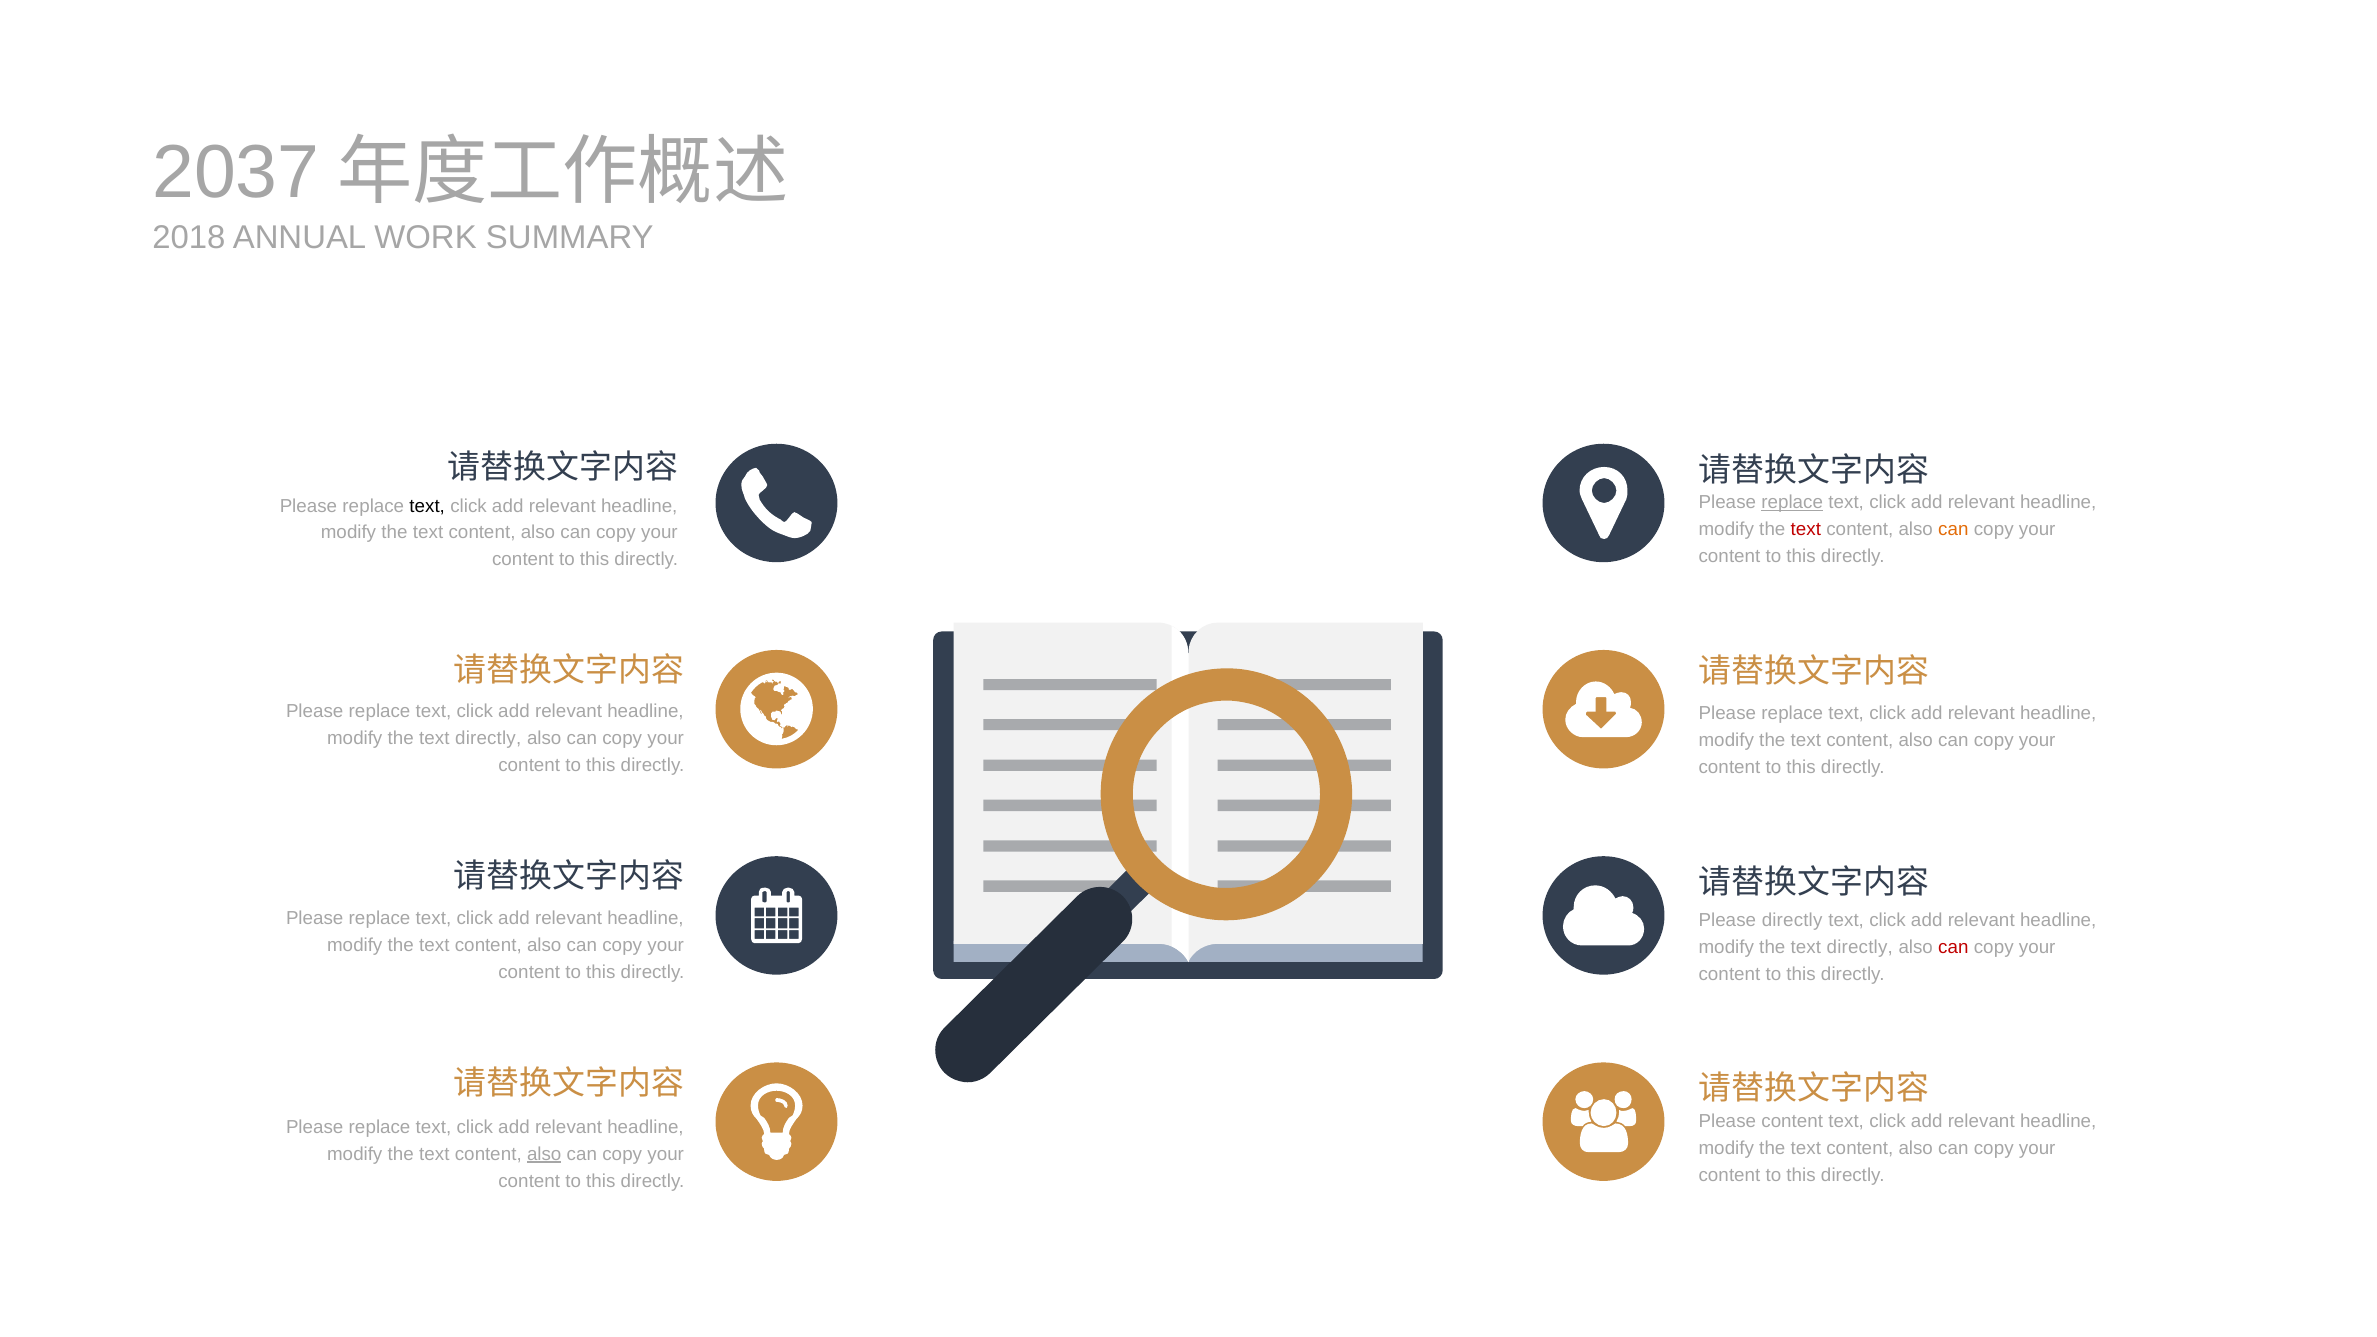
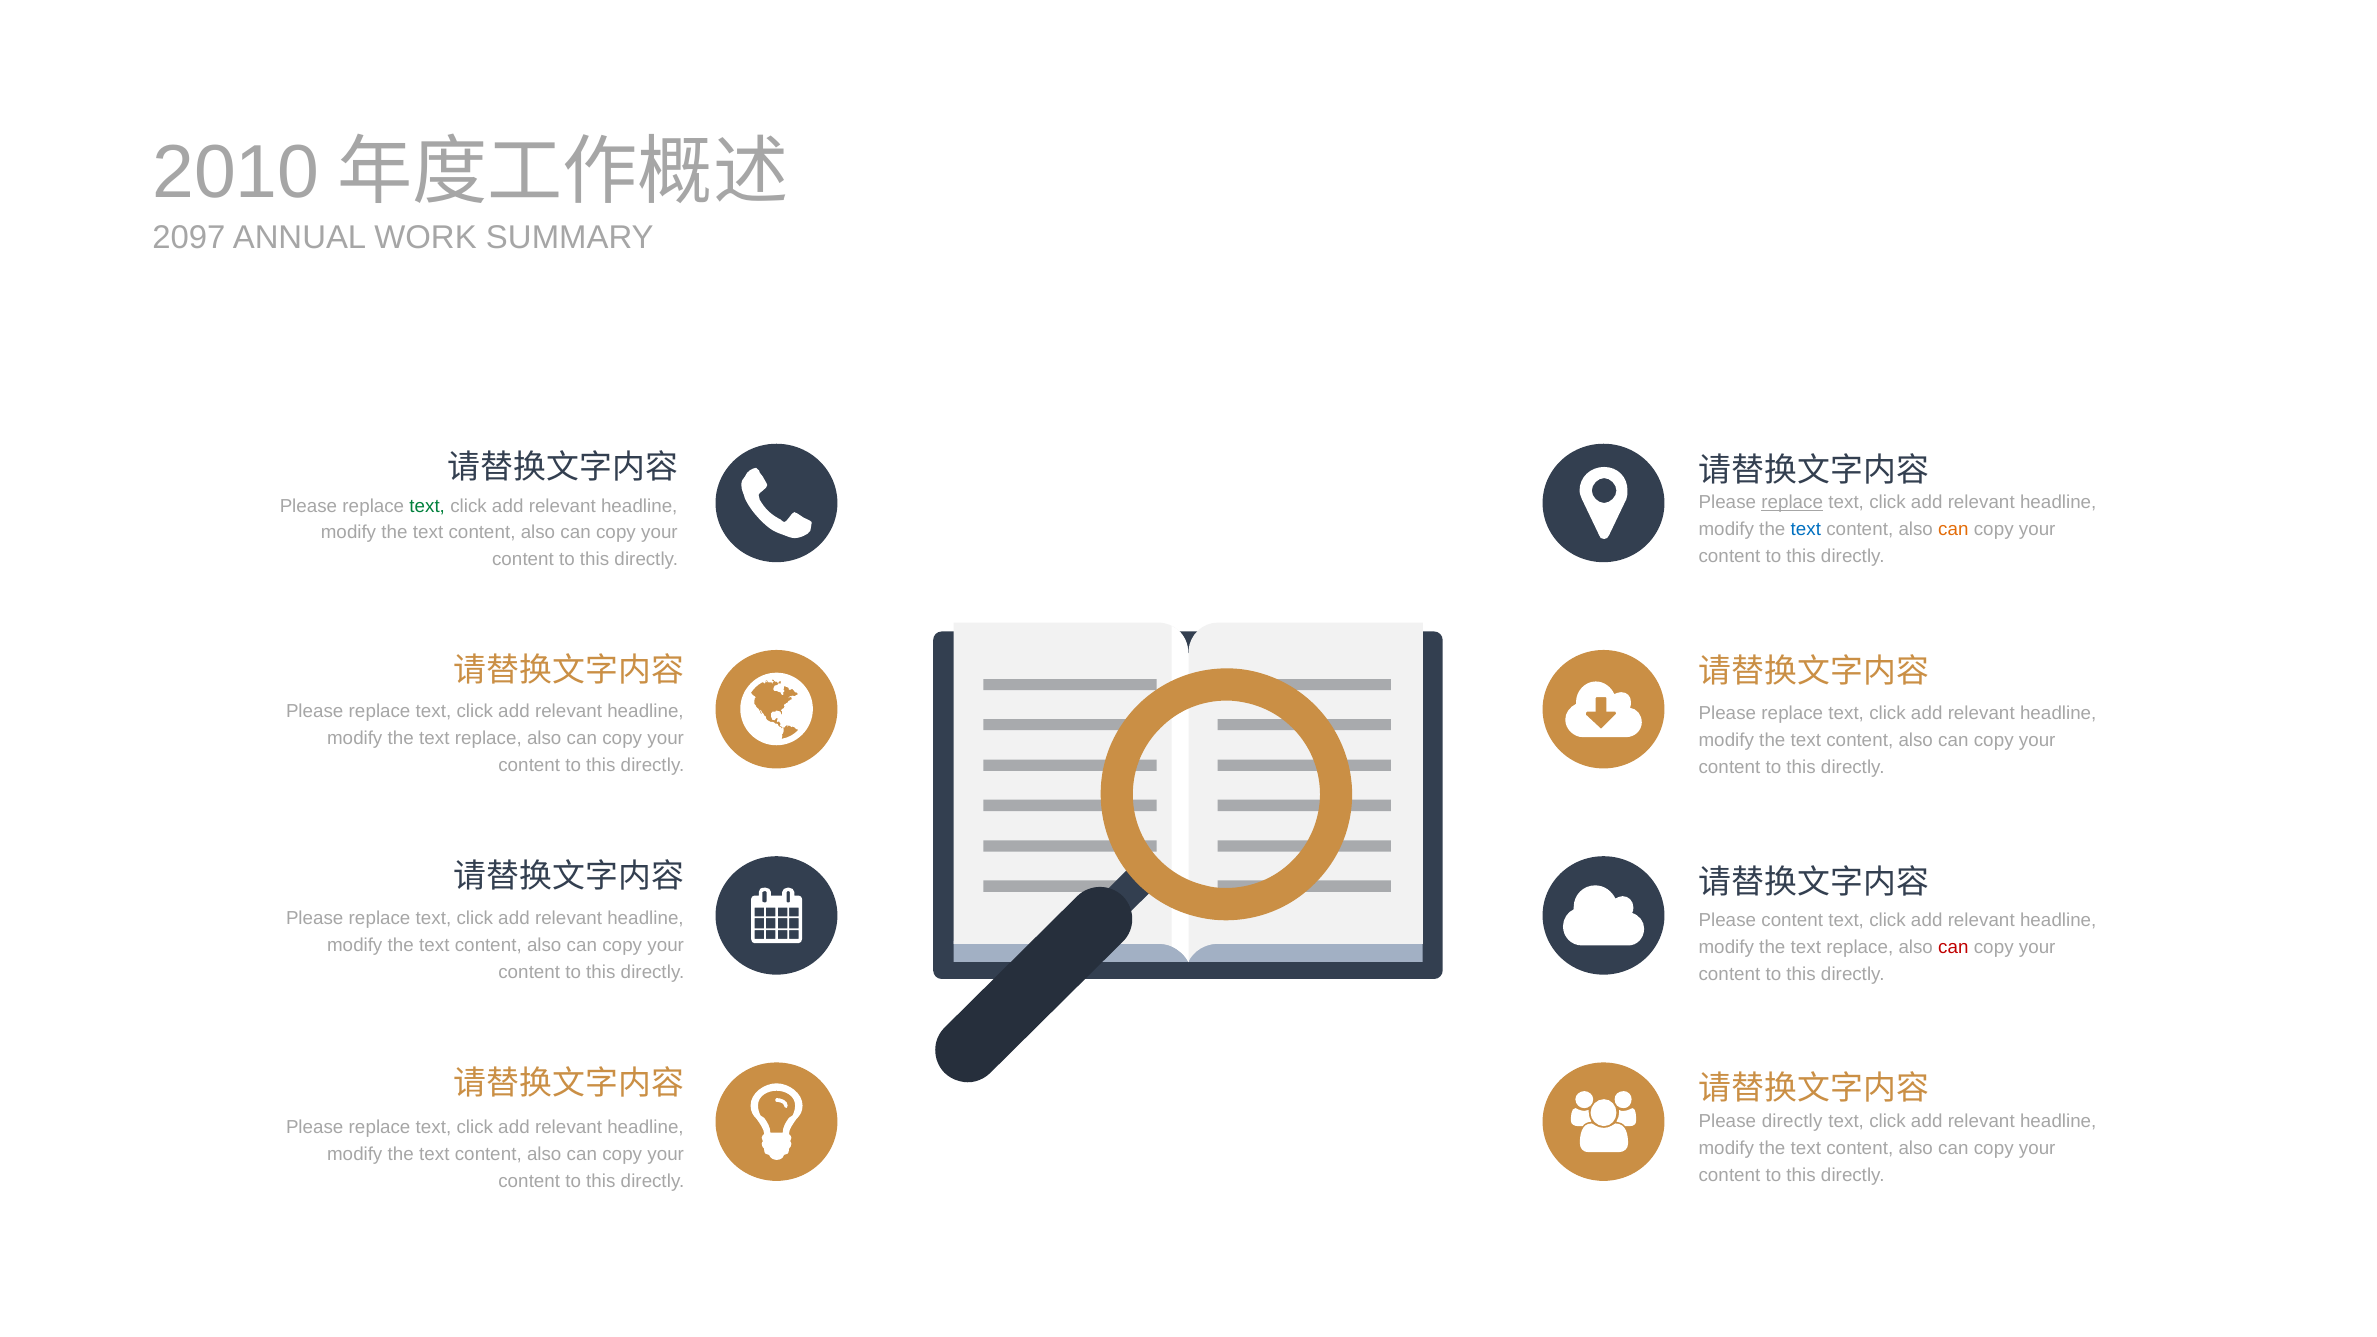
2037: 2037 -> 2010
2018: 2018 -> 2097
text at (427, 506) colour: black -> green
text at (1806, 530) colour: red -> blue
directly at (488, 738): directly -> replace
Please directly: directly -> content
directly at (1860, 947): directly -> replace
Please content: content -> directly
also at (544, 1154) underline: present -> none
